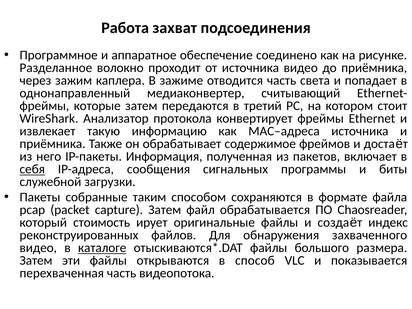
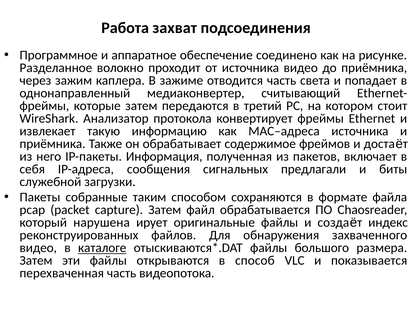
себя underline: present -> none
программы: программы -> предлагали
стоимость: стоимость -> нарушена
